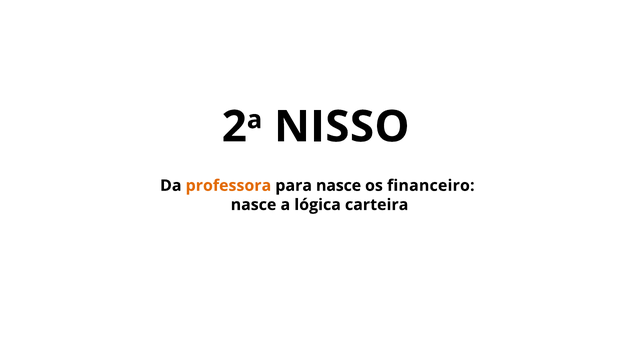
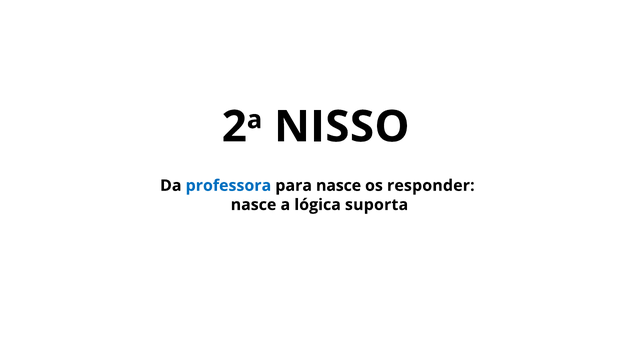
professora colour: orange -> blue
financeiro: financeiro -> responder
carteira: carteira -> suporta
